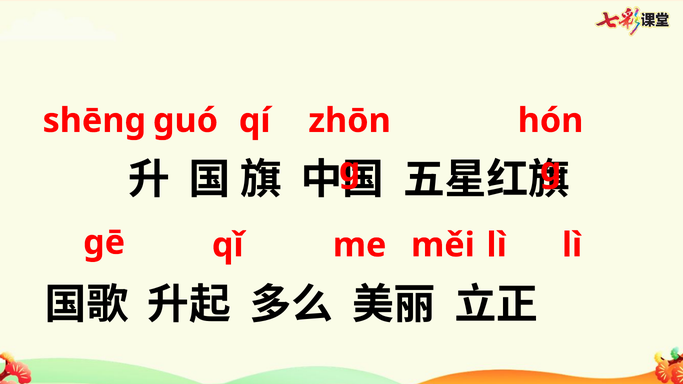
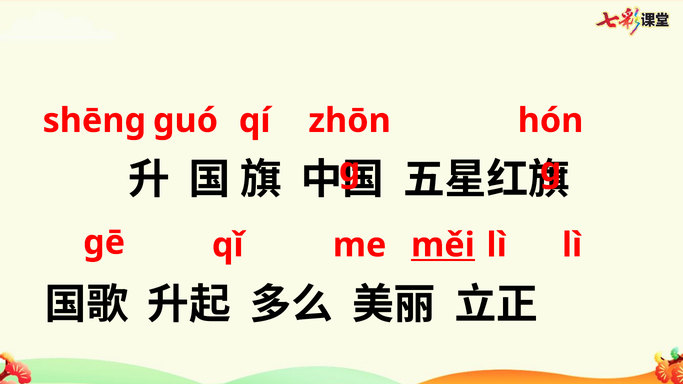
měi underline: none -> present
